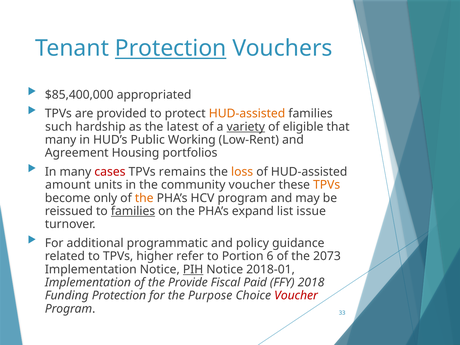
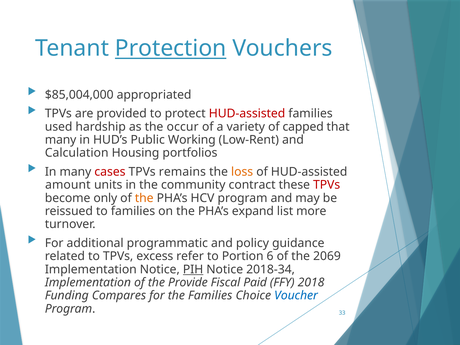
$85,400,000: $85,400,000 -> $85,004,000
HUD-assisted at (247, 114) colour: orange -> red
such: such -> used
latest: latest -> occur
variety underline: present -> none
eligible: eligible -> capped
Agreement: Agreement -> Calculation
community voucher: voucher -> contract
TPVs at (327, 185) colour: orange -> red
families at (133, 211) underline: present -> none
issue: issue -> more
higher: higher -> excess
2073: 2073 -> 2069
2018-01: 2018-01 -> 2018-34
Funding Protection: Protection -> Compares
the Purpose: Purpose -> Families
Voucher at (296, 296) colour: red -> blue
